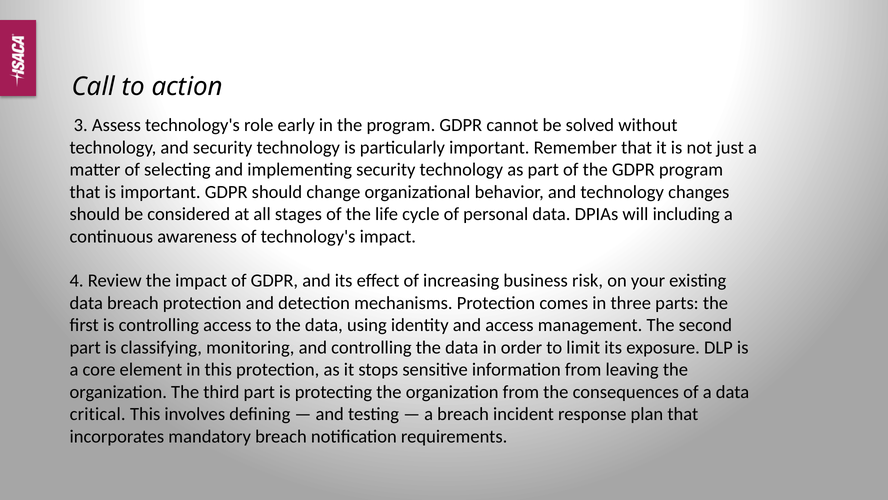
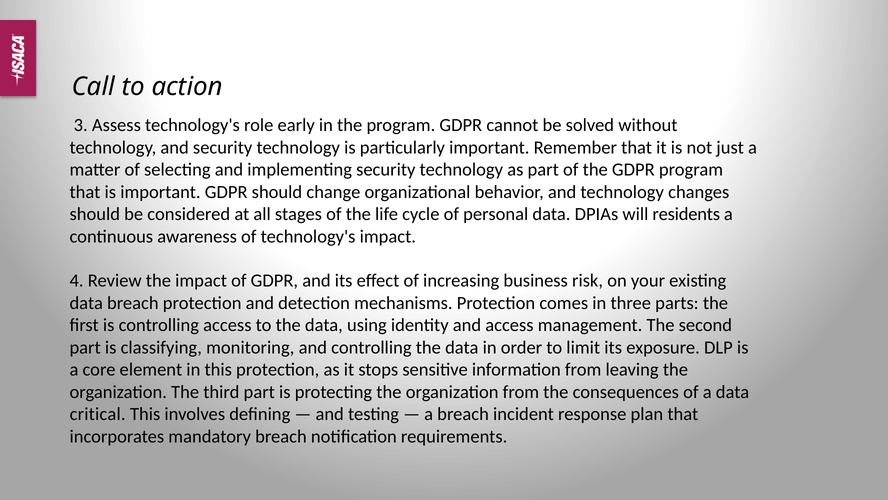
including: including -> residents
